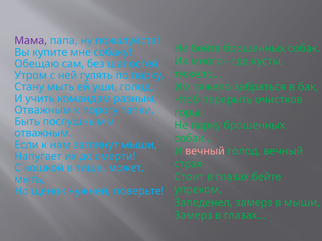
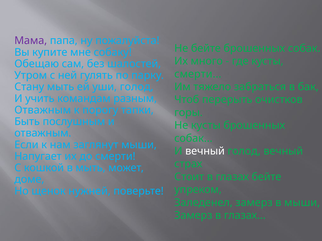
тяжело at (198, 74): тяжело -> смерти
Не парку: парку -> кусты
вечный at (205, 151) colour: pink -> white
в тише: тише -> мыть
мыть at (29, 180): мыть -> доме
